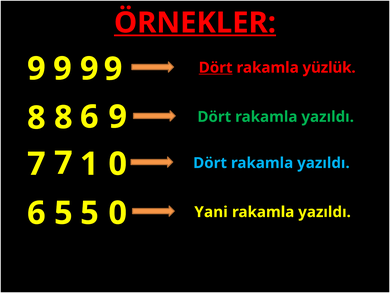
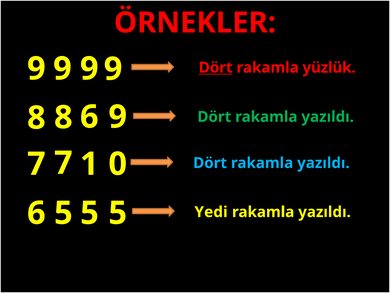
ÖRNEKLER underline: present -> none
0 at (118, 213): 0 -> 5
Yani: Yani -> Yedi
